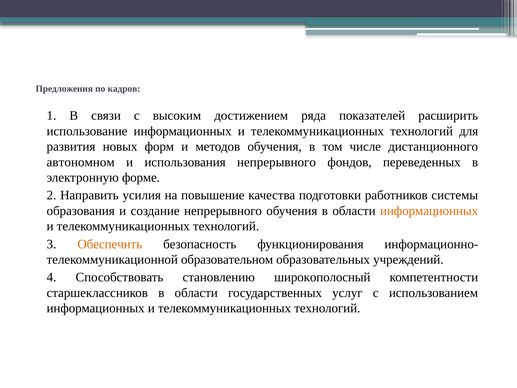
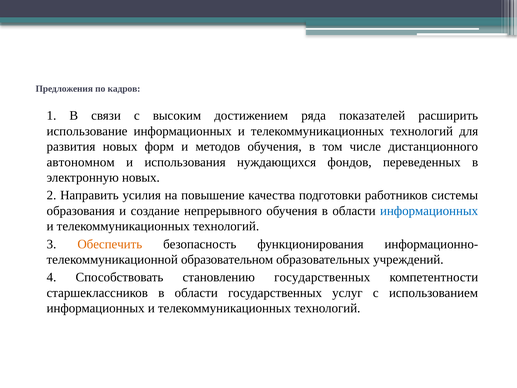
использования непрерывного: непрерывного -> нуждающихся
электронную форме: форме -> новых
информационных at (429, 211) colour: orange -> blue
становлению широкополосный: широкополосный -> государственных
